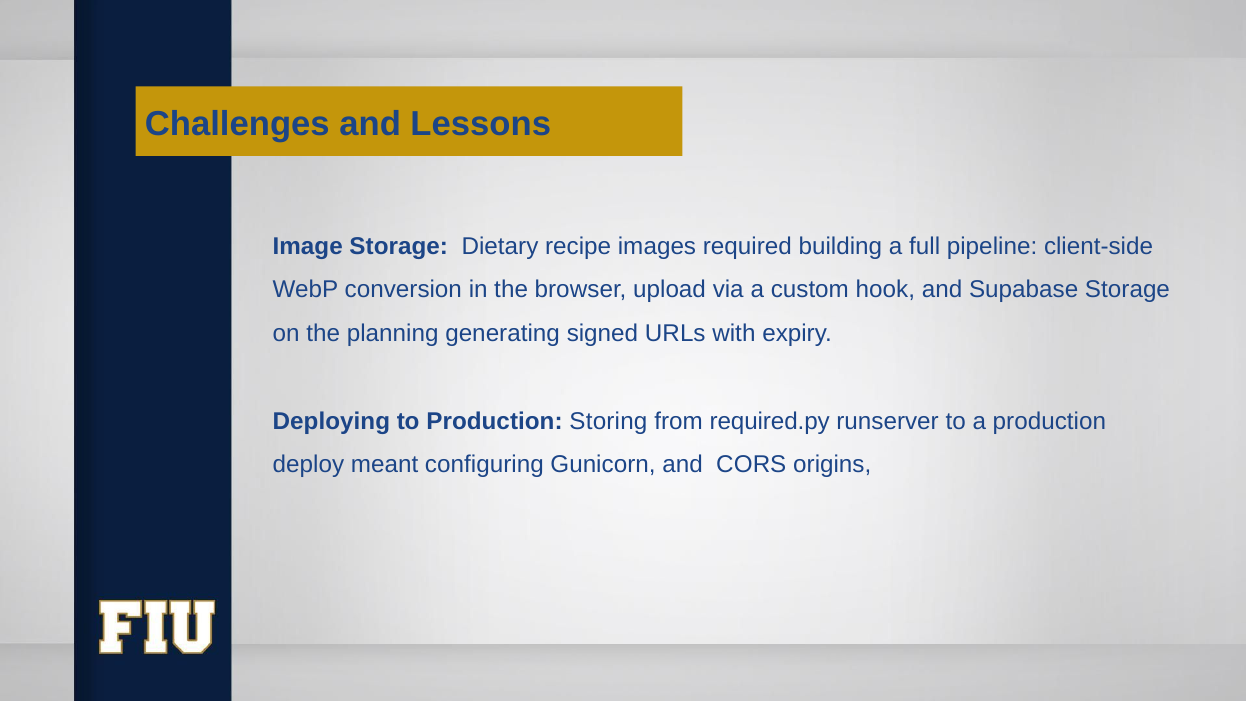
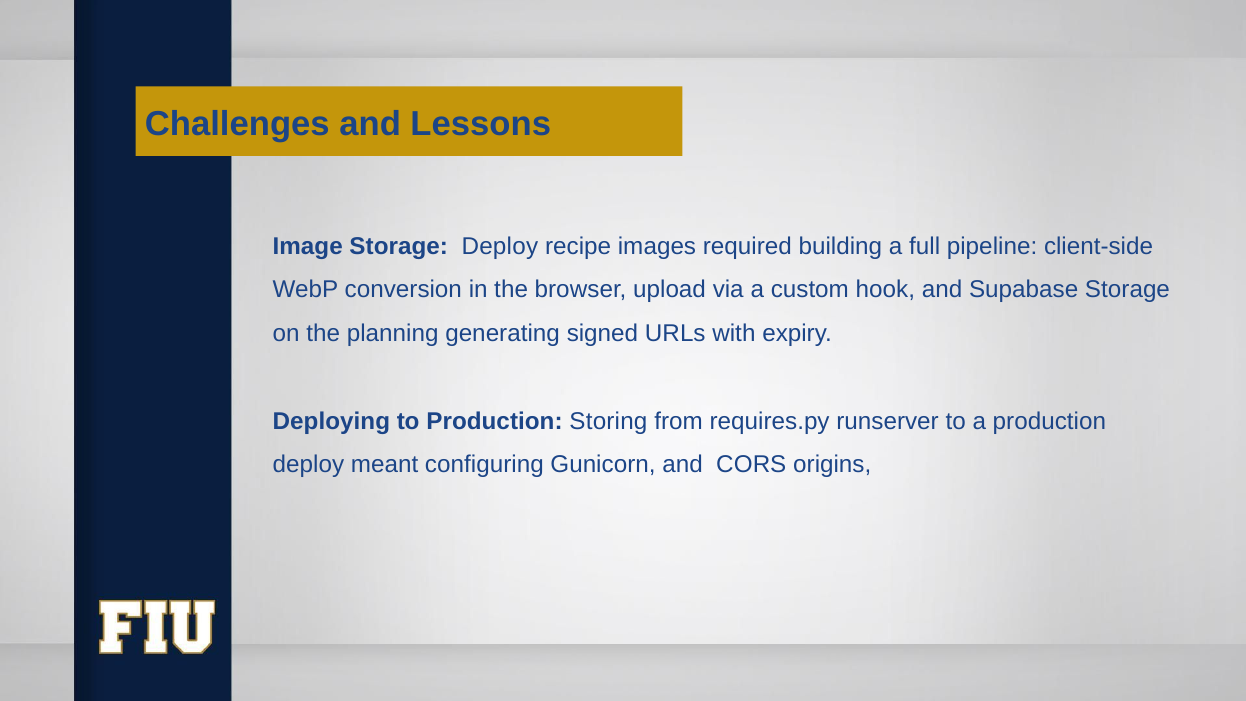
Storage Dietary: Dietary -> Deploy
required.py: required.py -> requires.py
